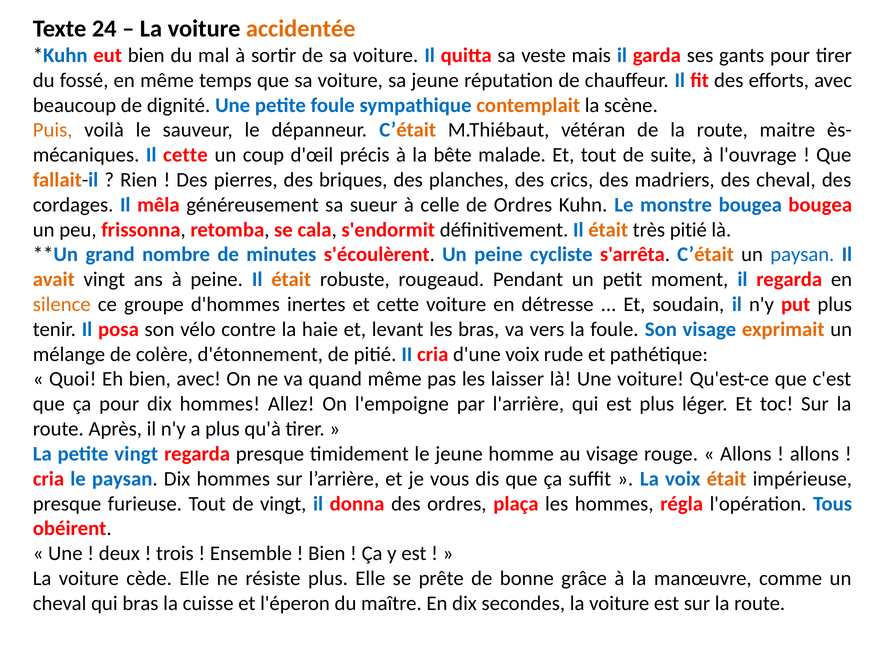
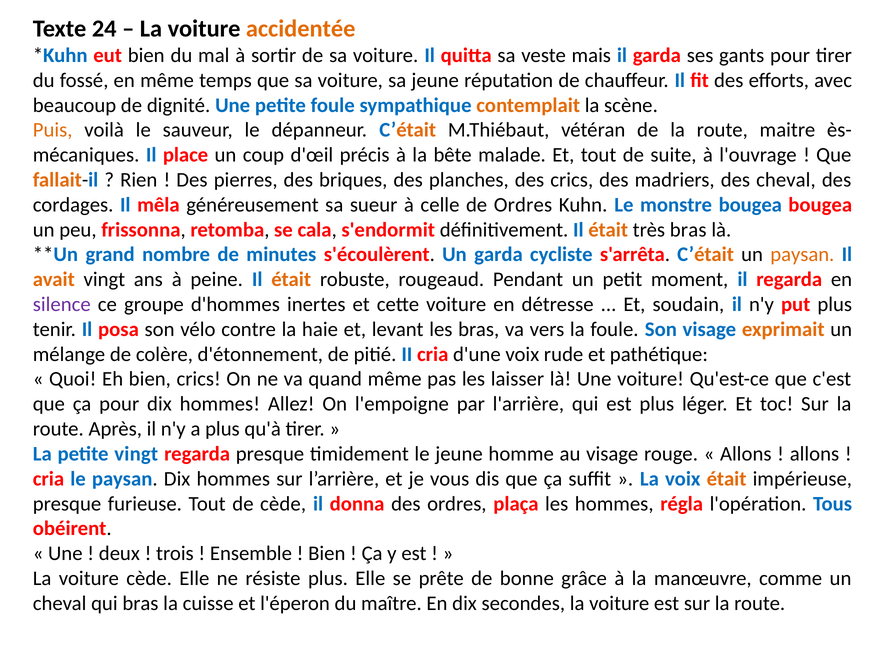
Il cette: cette -> place
très pitié: pitié -> bras
Un peine: peine -> garda
paysan at (802, 254) colour: blue -> orange
silence colour: orange -> purple
bien avec: avec -> crics
de vingt: vingt -> cède
